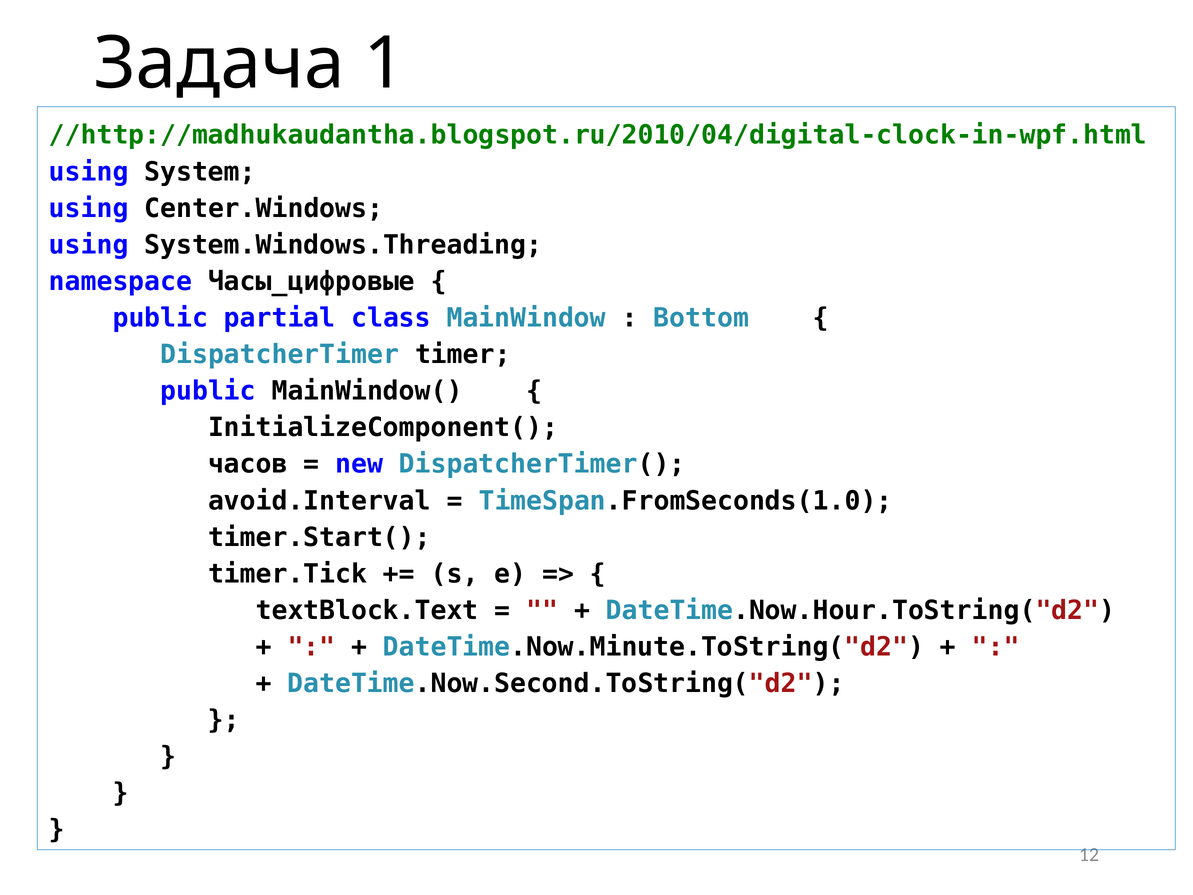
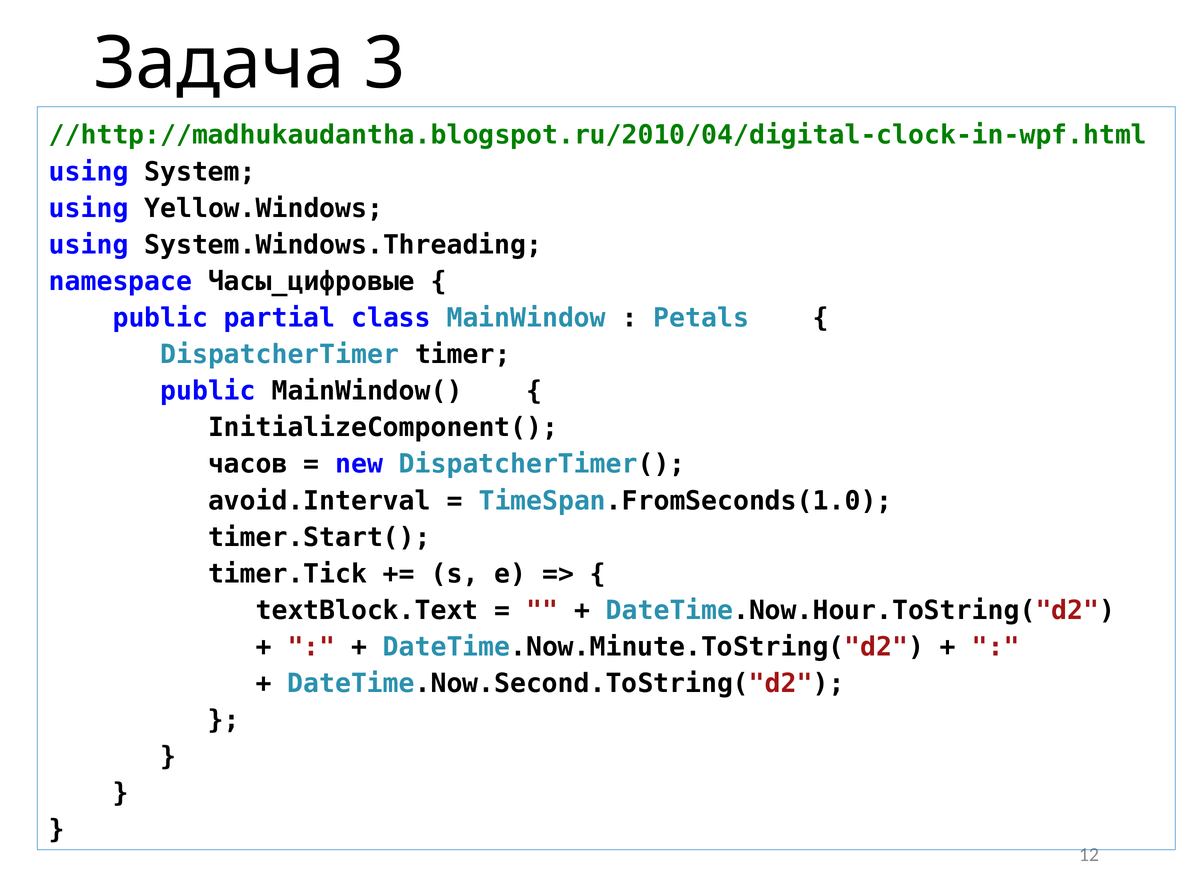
1: 1 -> 3
Center.Windows: Center.Windows -> Yellow.Windows
Bottom: Bottom -> Petals
